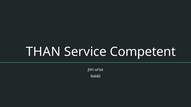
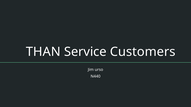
Competent: Competent -> Customers
